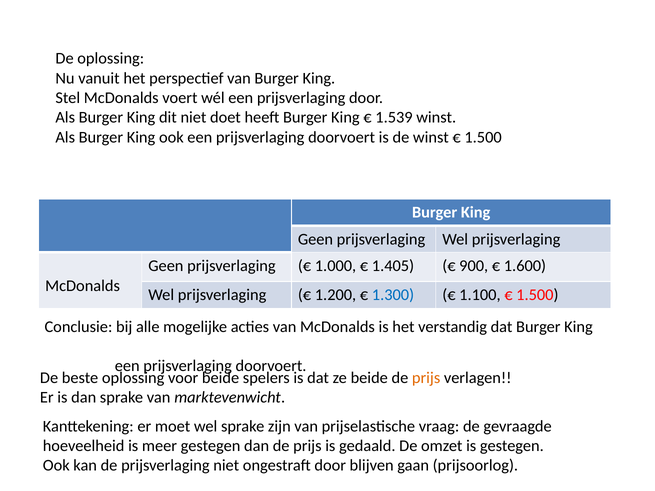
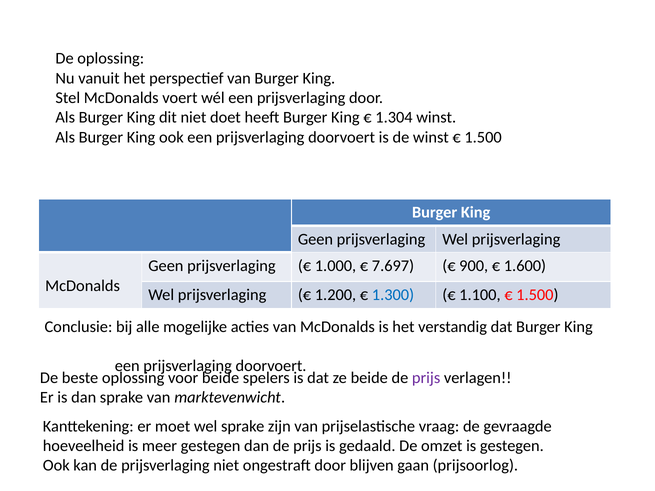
1.539: 1.539 -> 1.304
1.405: 1.405 -> 7.697
prijs at (426, 378) colour: orange -> purple
